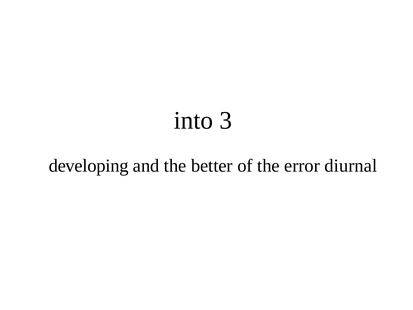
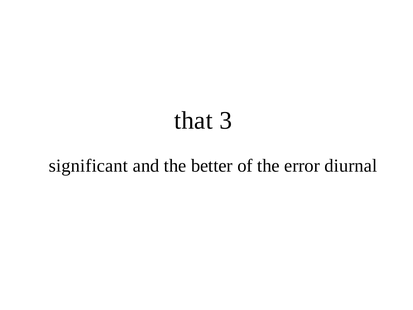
into: into -> that
developing: developing -> significant
